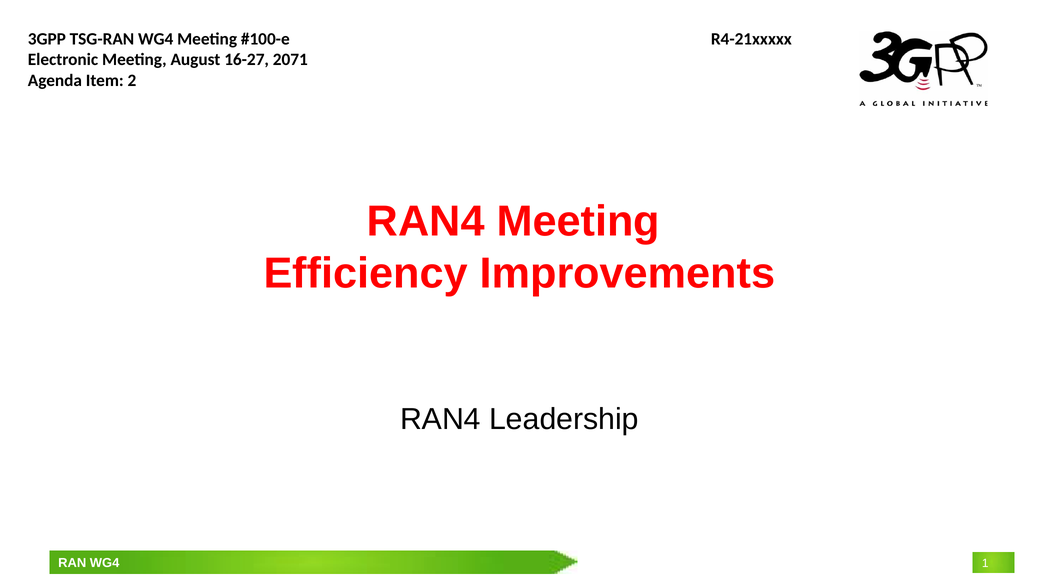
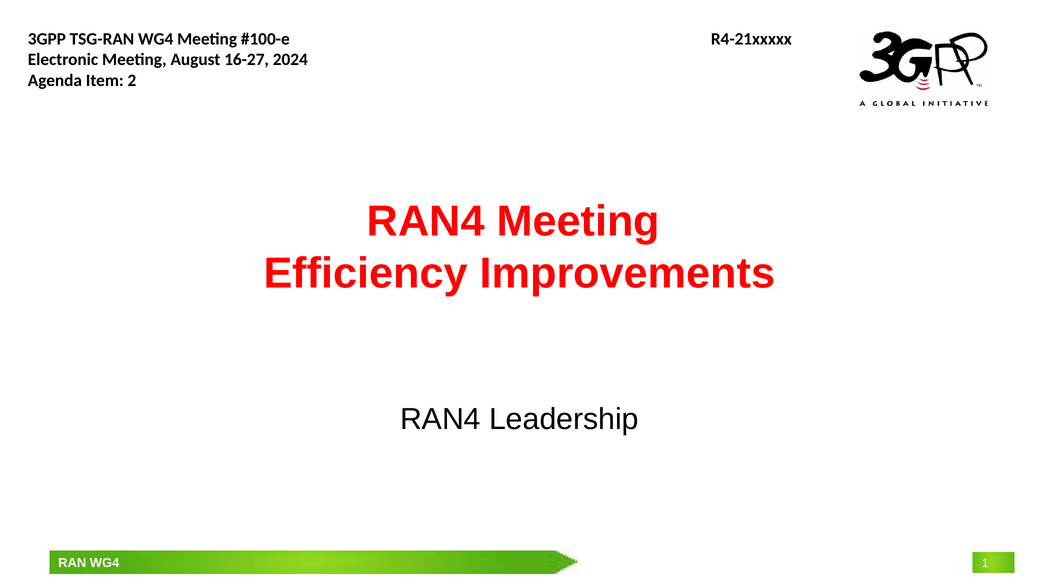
2071: 2071 -> 2024
